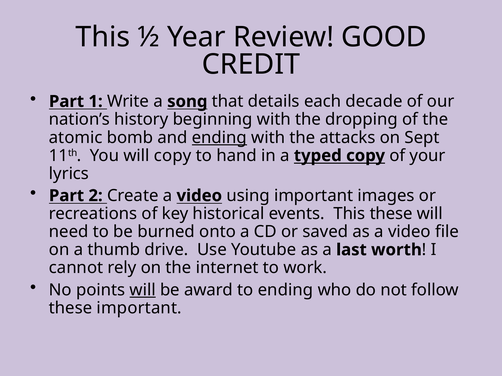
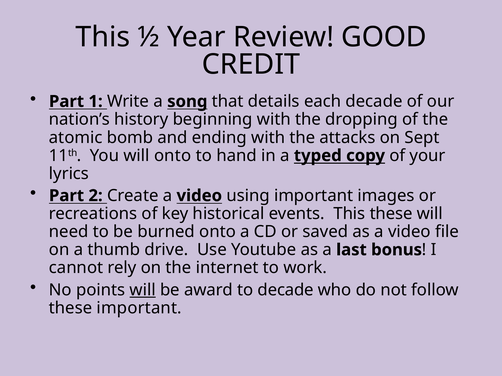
ending at (219, 138) underline: present -> none
will copy: copy -> onto
worth: worth -> bonus
to ending: ending -> decade
